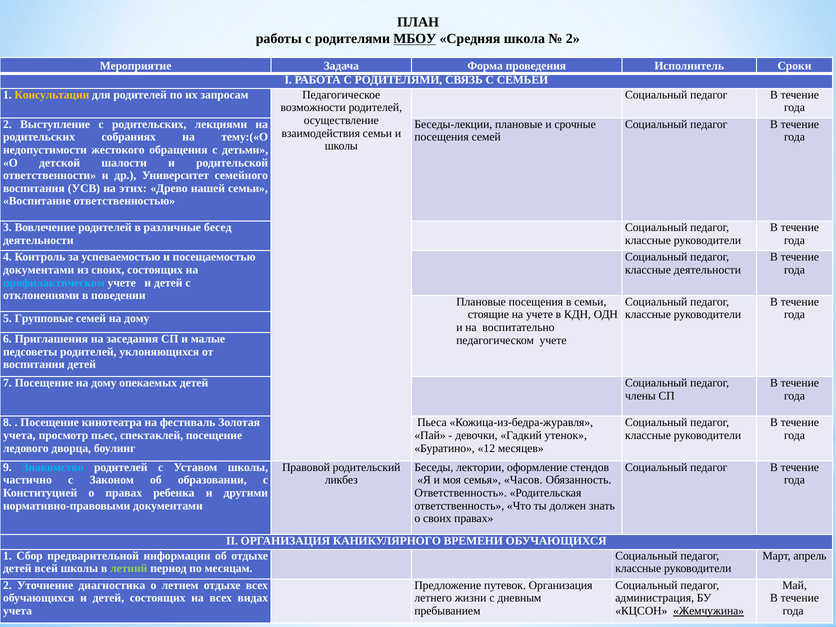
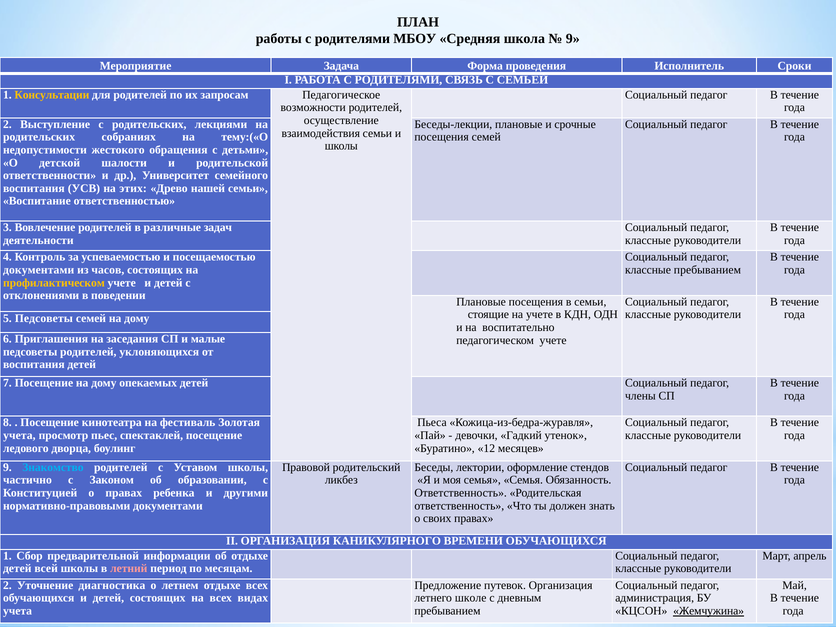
МБОУ underline: present -> none
2 at (573, 39): 2 -> 9
бесед: бесед -> задач
из своих: своих -> часов
классные деятельности: деятельности -> пребыванием
профилактическом colour: light blue -> yellow
5 Групповые: Групповые -> Педсоветы
семья Часов: Часов -> Семья
летний colour: light green -> pink
жизни: жизни -> школе
